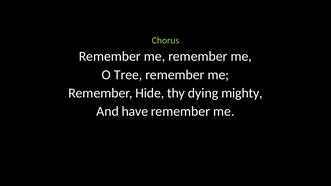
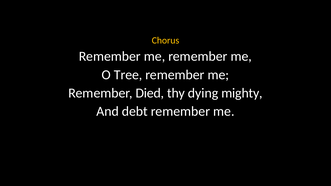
Chorus colour: light green -> yellow
Hide: Hide -> Died
have: have -> debt
